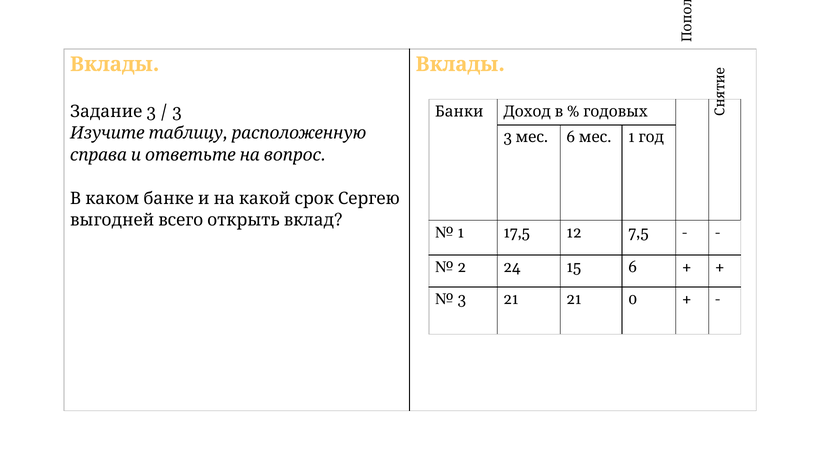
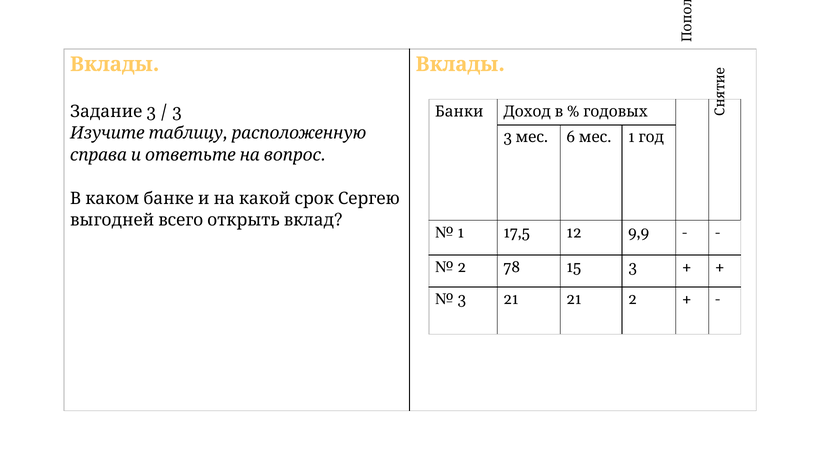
7,5: 7,5 -> 9,9
24: 24 -> 78
15 6: 6 -> 3
21 0: 0 -> 2
